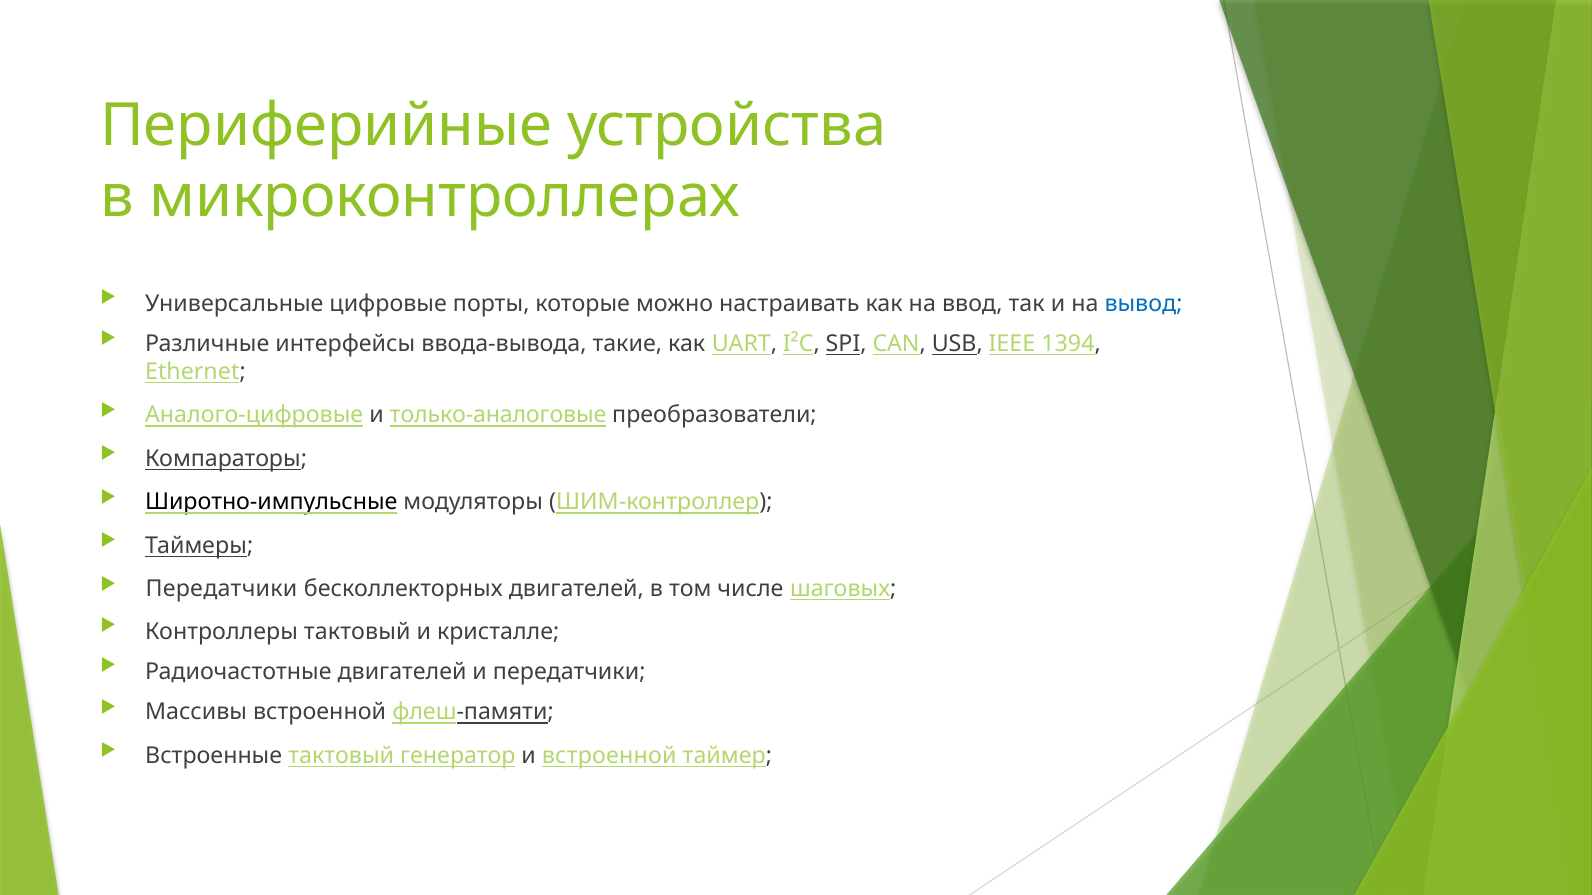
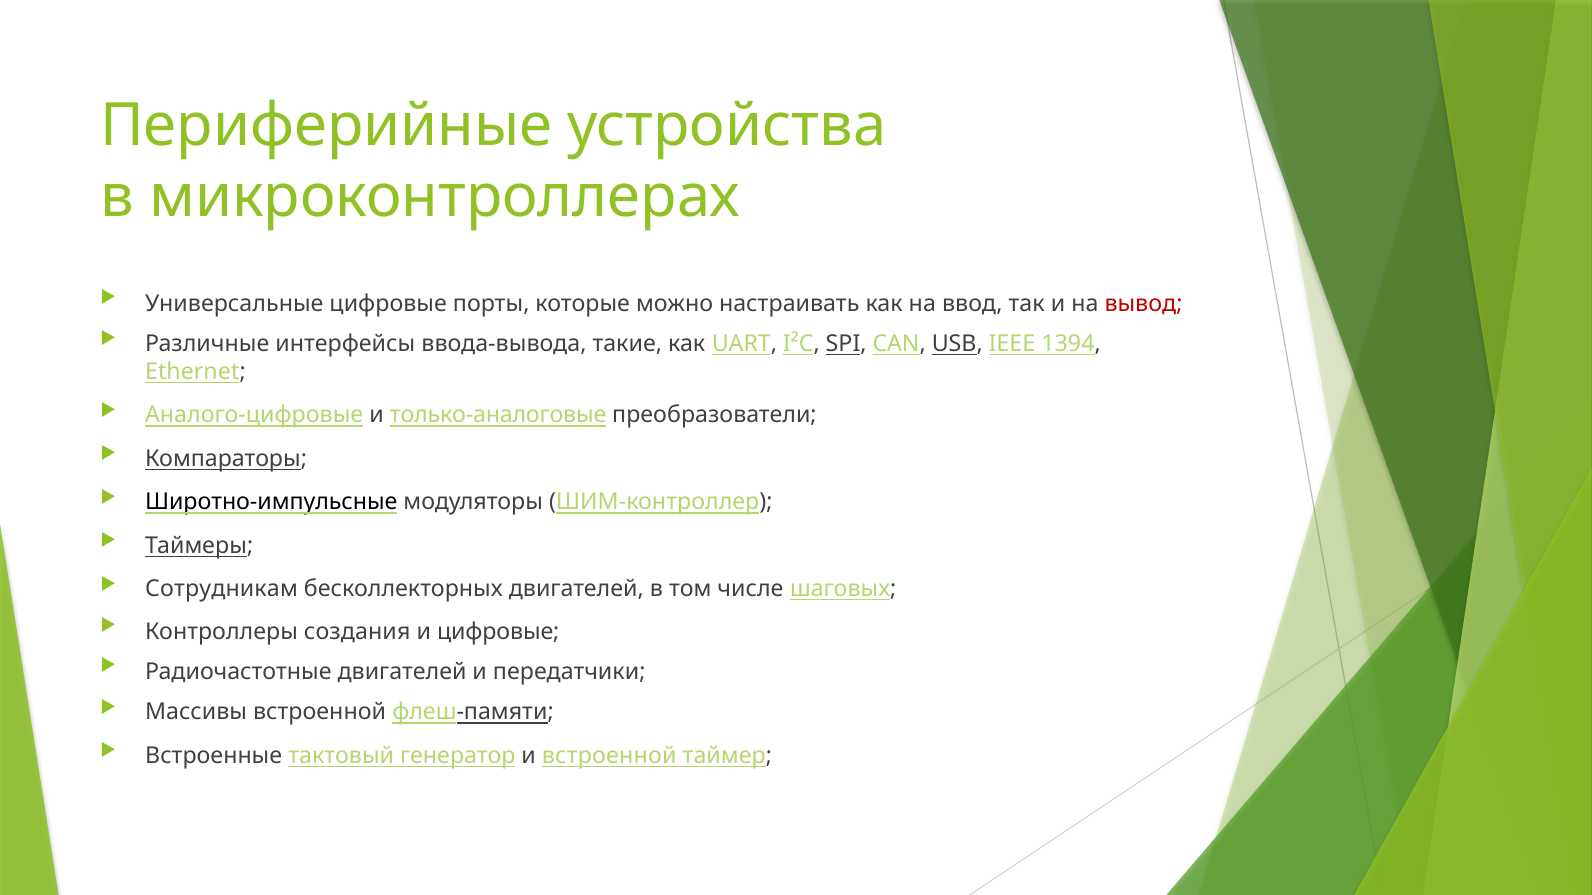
вывод colour: blue -> red
Передатчики at (221, 589): Передатчики -> Сотрудникам
Контроллеры тактовый: тактовый -> создания
и кристалле: кристалле -> цифровые
